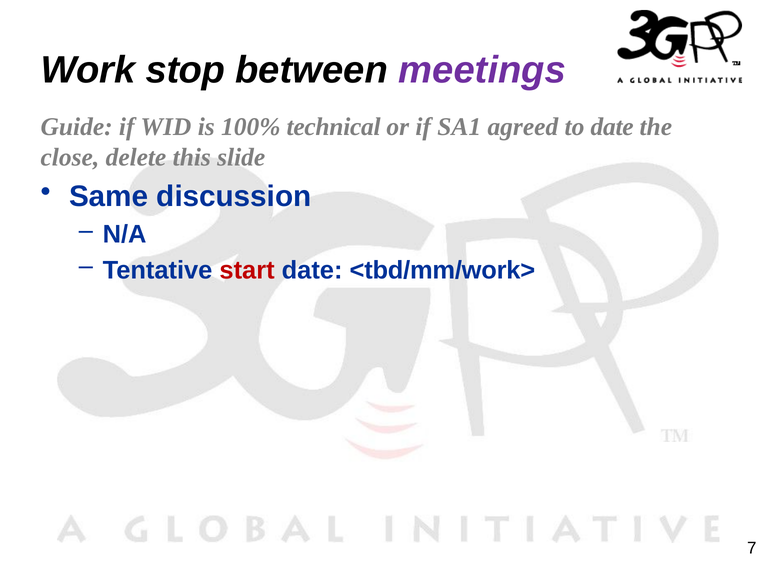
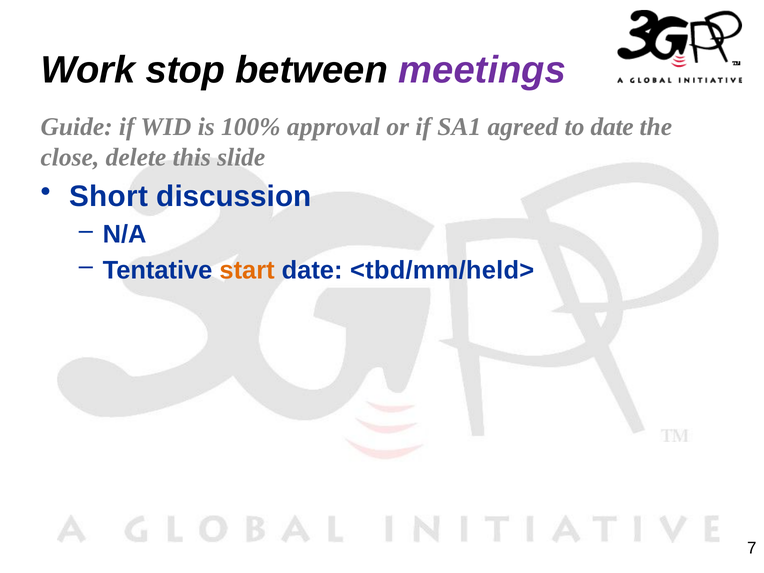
technical: technical -> approval
Same: Same -> Short
start colour: red -> orange
<tbd/mm/work>: <tbd/mm/work> -> <tbd/mm/held>
